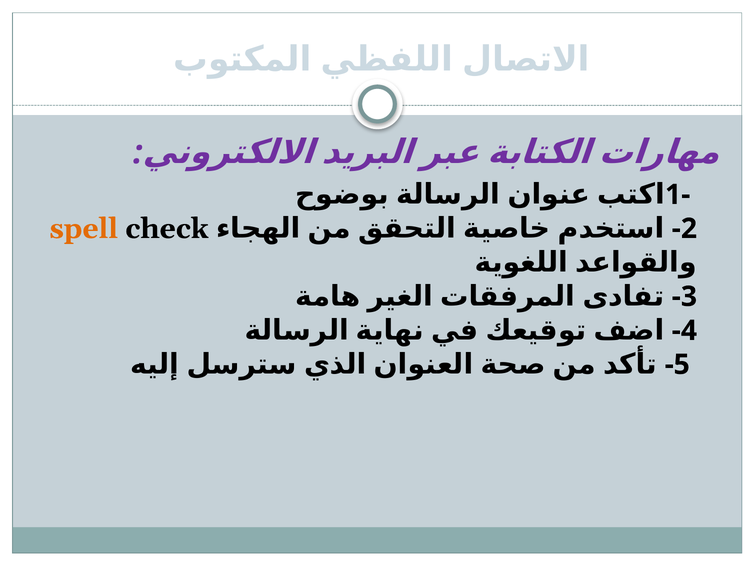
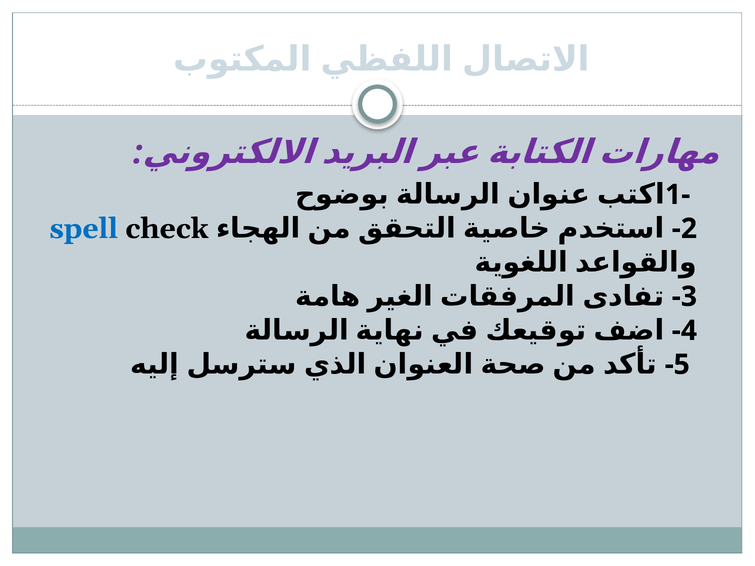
spell colour: orange -> blue
